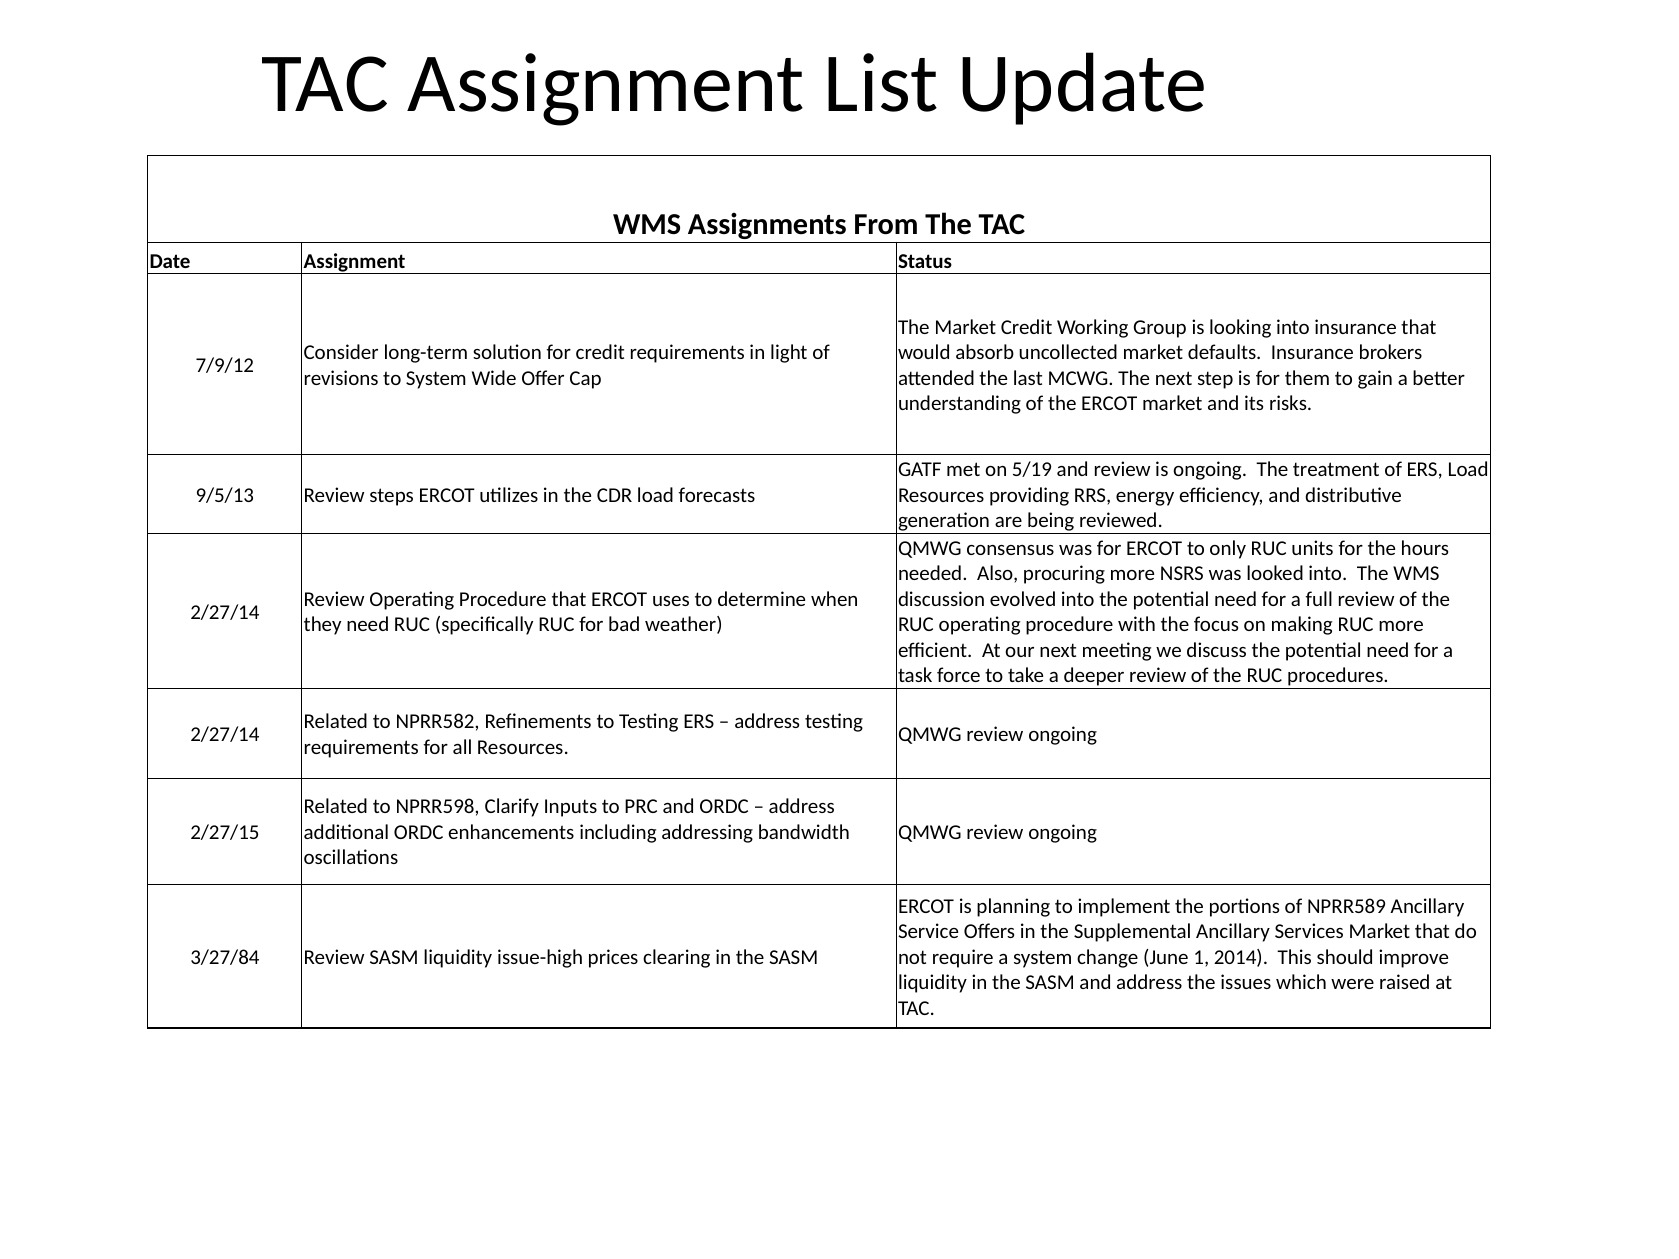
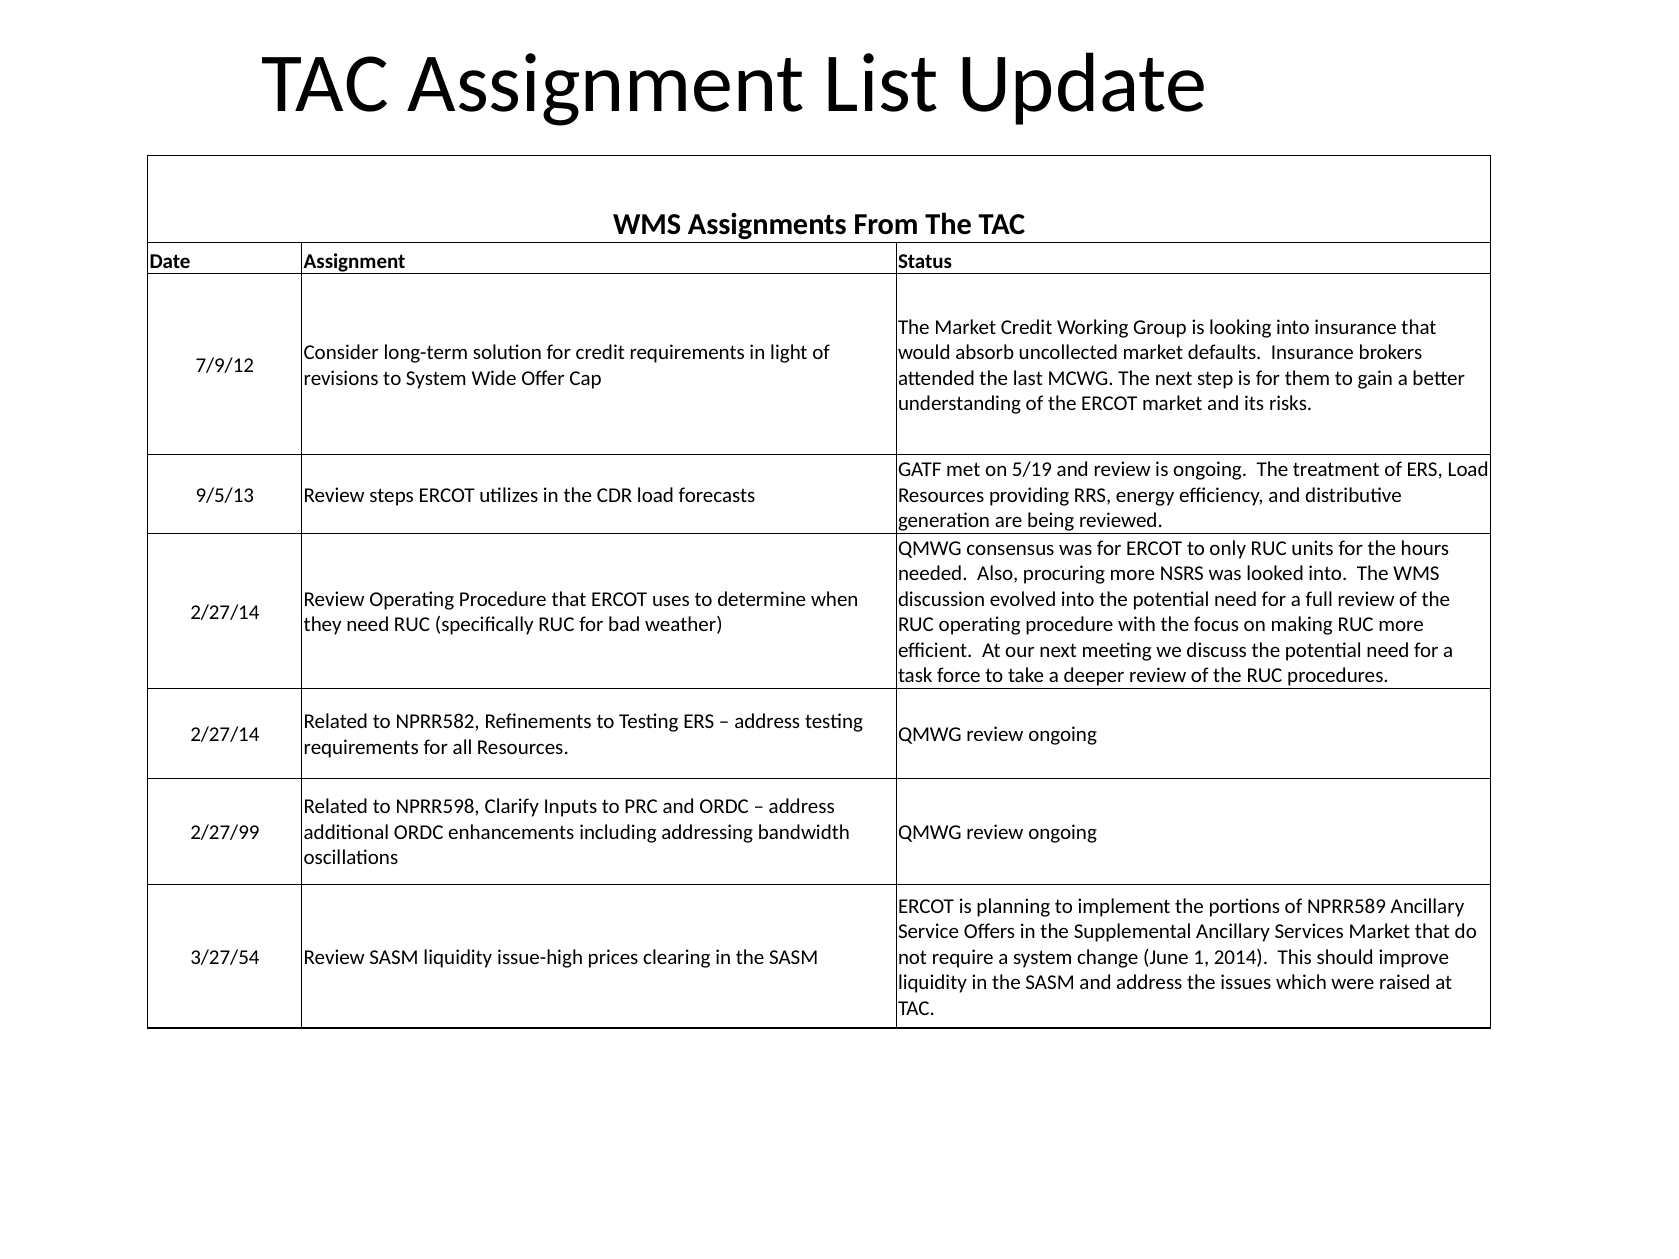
2/27/15: 2/27/15 -> 2/27/99
3/27/84: 3/27/84 -> 3/27/54
